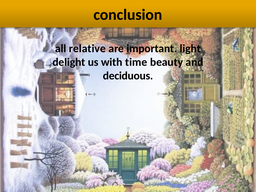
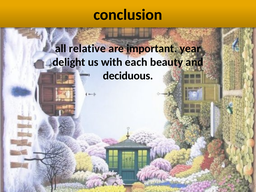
light: light -> year
time: time -> each
